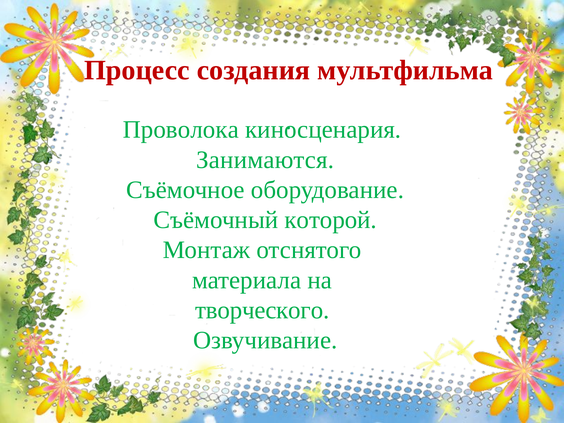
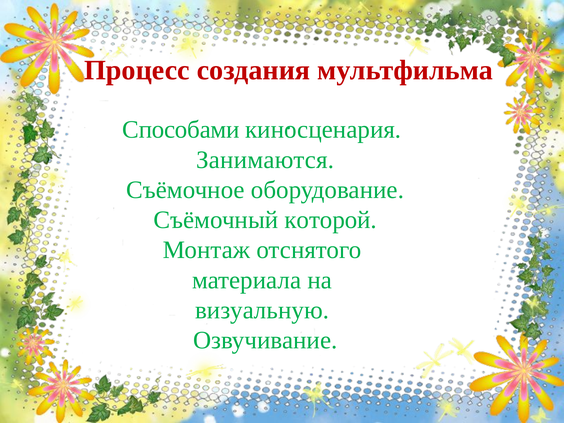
Проволока: Проволока -> Способами
творческого: творческого -> визуальную
